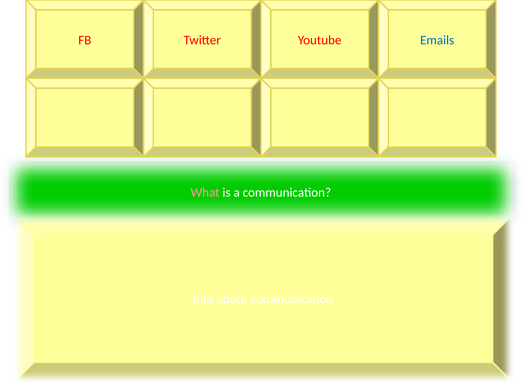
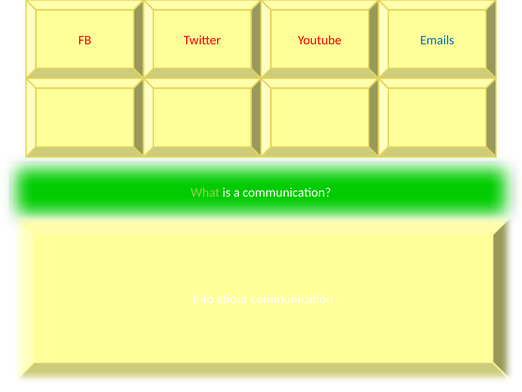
What colour: pink -> light green
